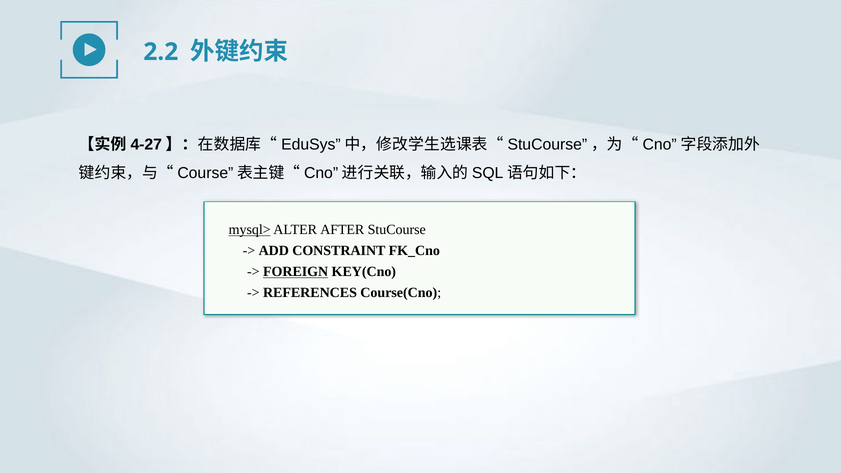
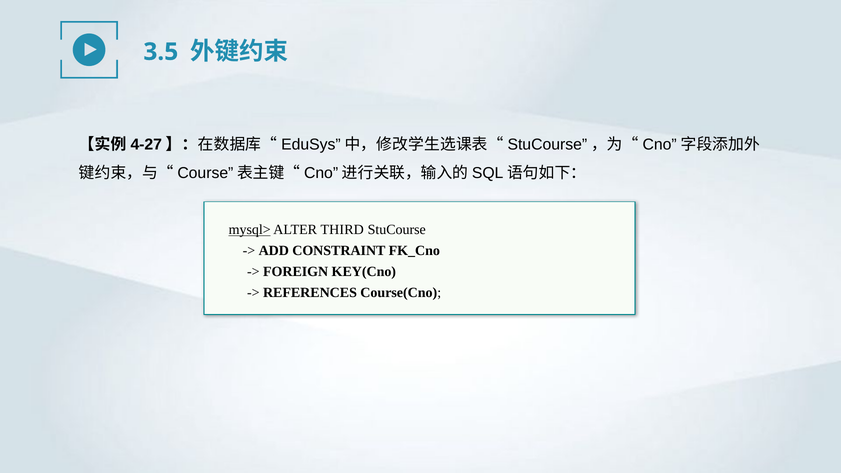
2.2: 2.2 -> 3.5
AFTER: AFTER -> THIRD
FOREIGN underline: present -> none
